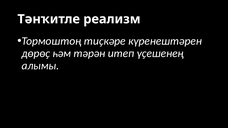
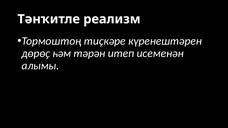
үҫешенең: үҫешенең -> исеменән
